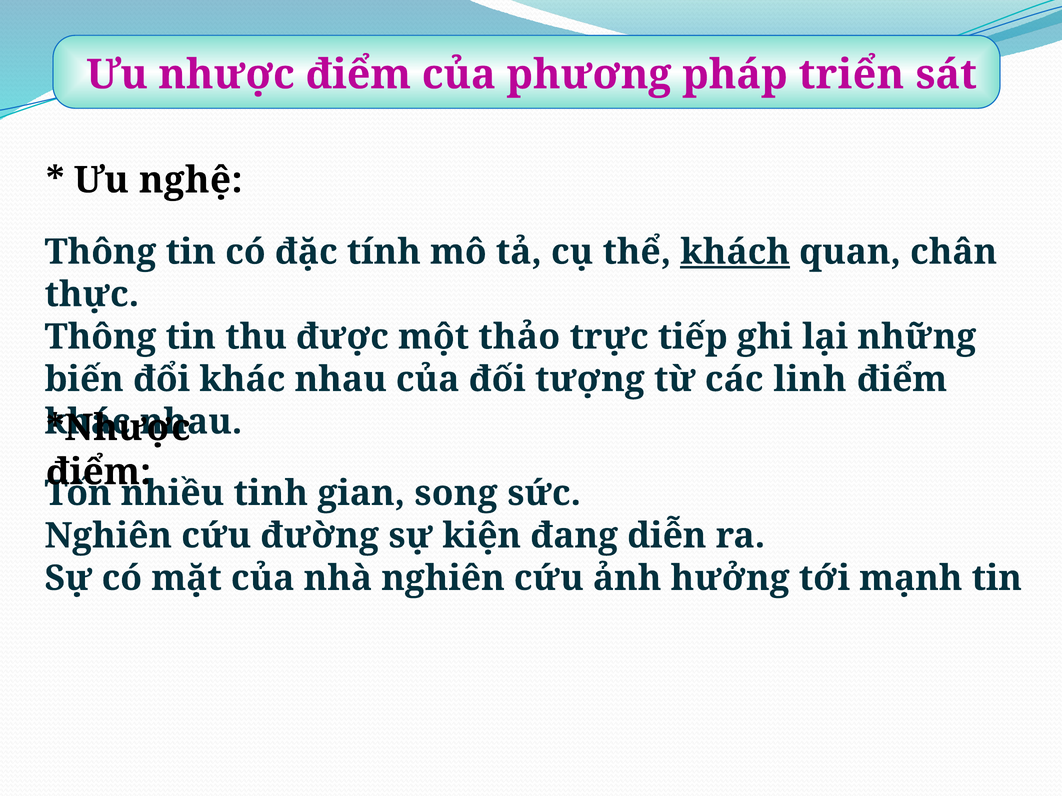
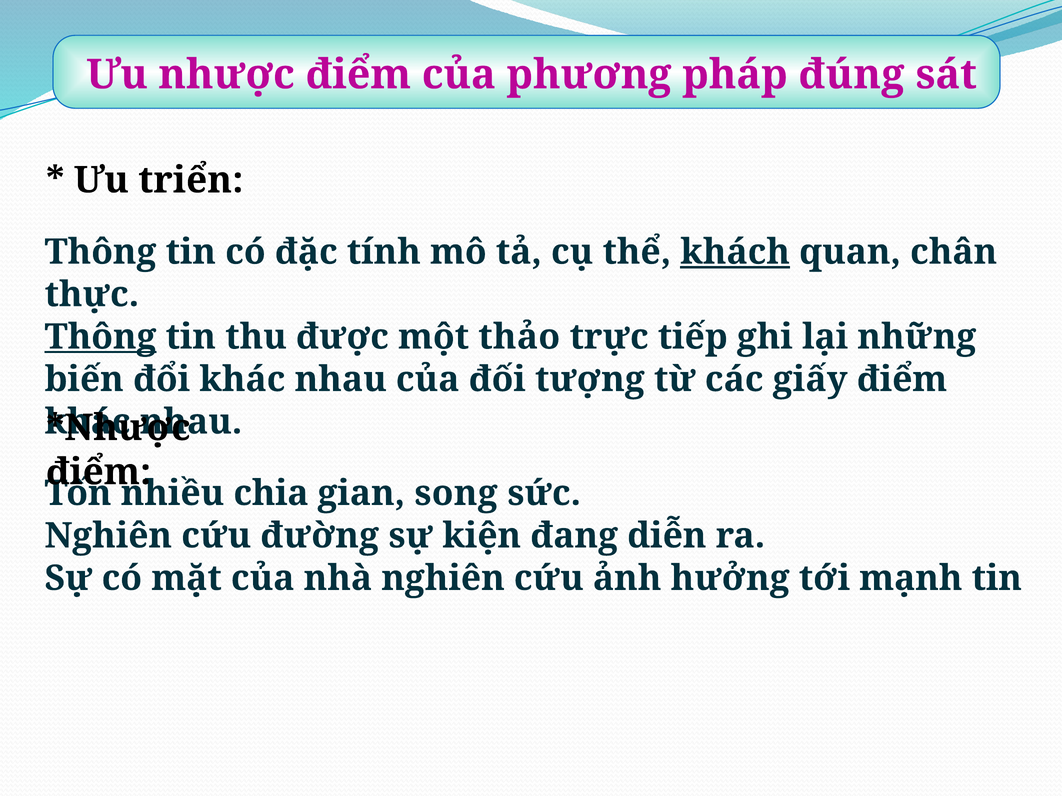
triển: triển -> đúng
nghệ: nghệ -> triển
Thông at (100, 337) underline: none -> present
linh: linh -> giấy
tinh: tinh -> chia
